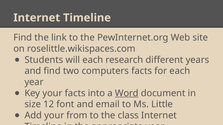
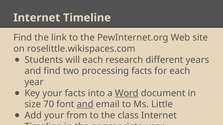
computers: computers -> processing
12: 12 -> 70
and at (85, 105) underline: none -> present
